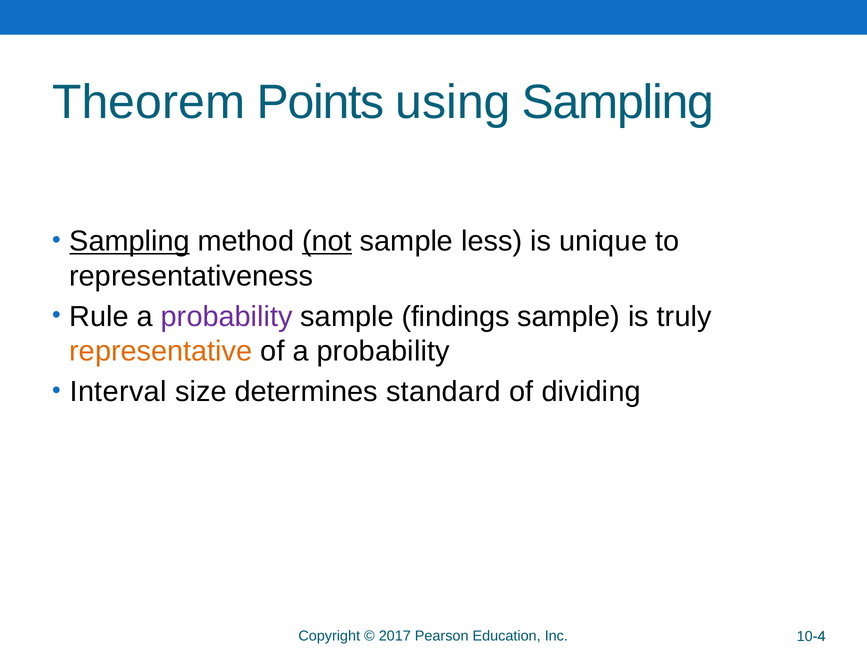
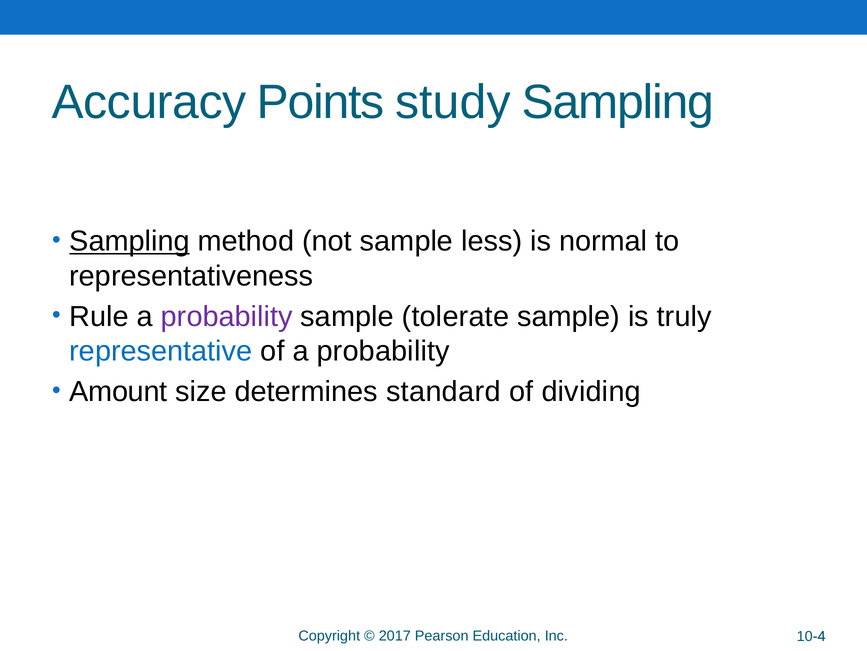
Theorem: Theorem -> Accuracy
using: using -> study
not underline: present -> none
unique: unique -> normal
findings: findings -> tolerate
representative colour: orange -> blue
Interval: Interval -> Amount
